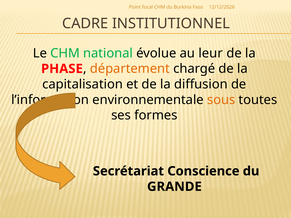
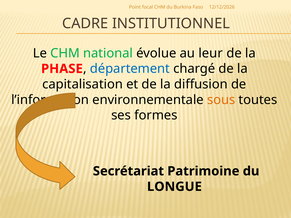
département colour: orange -> blue
Conscience: Conscience -> Patrimoine
GRANDE: GRANDE -> LONGUE
